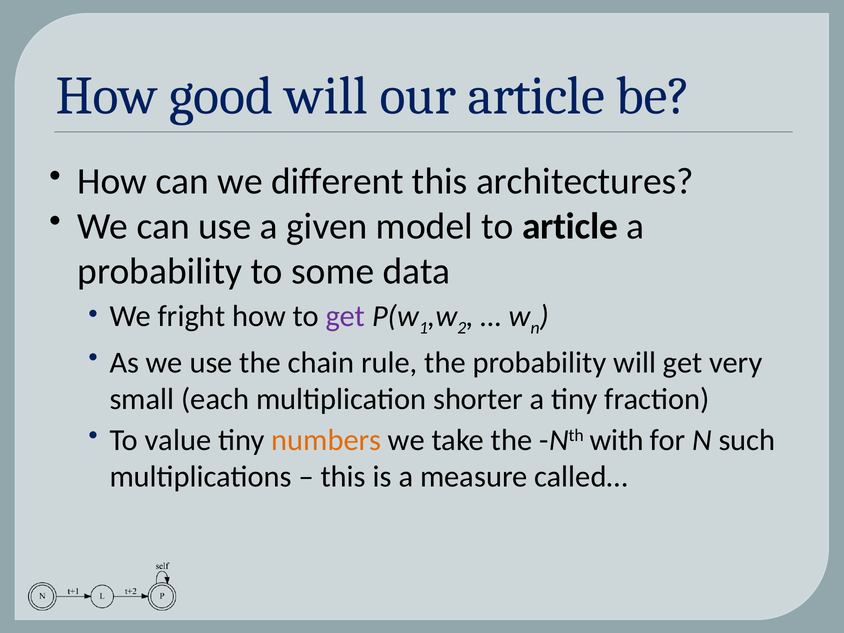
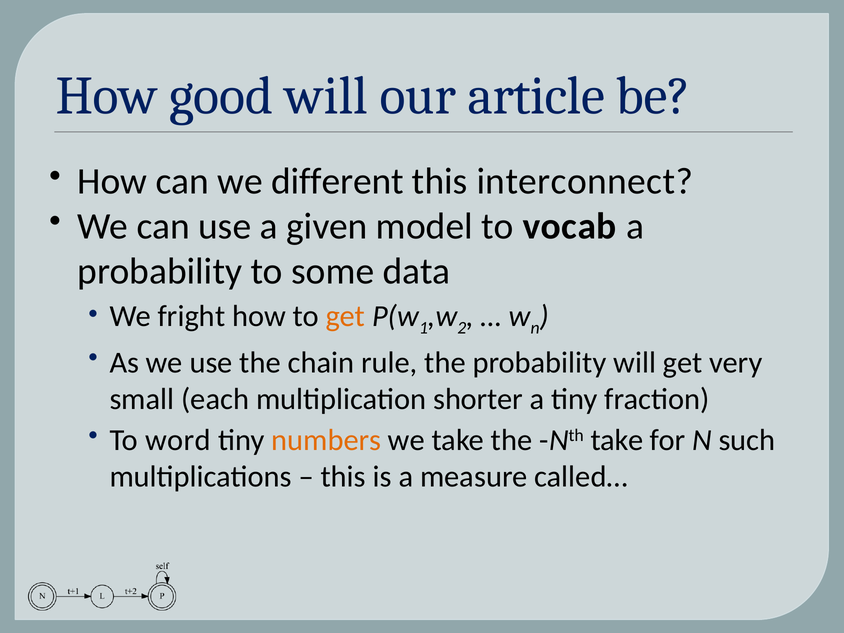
architectures: architectures -> interconnect
to article: article -> vocab
get at (345, 316) colour: purple -> orange
value: value -> word
Nth with: with -> take
